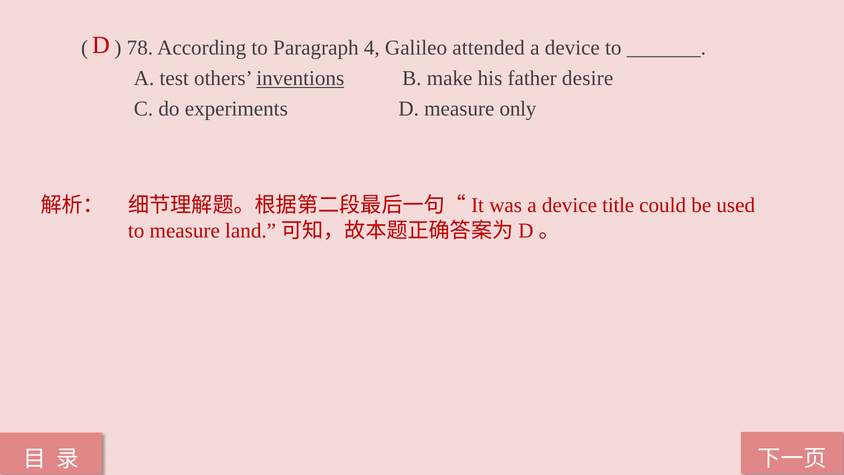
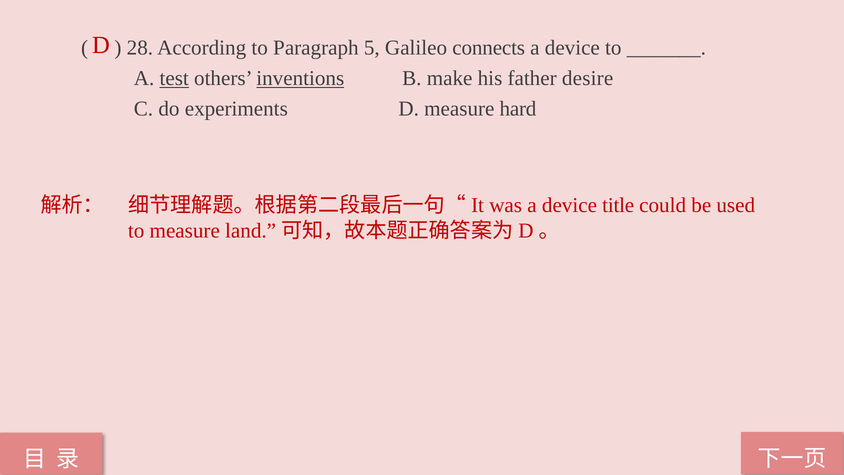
78: 78 -> 28
4: 4 -> 5
attended: attended -> connects
test underline: none -> present
only: only -> hard
